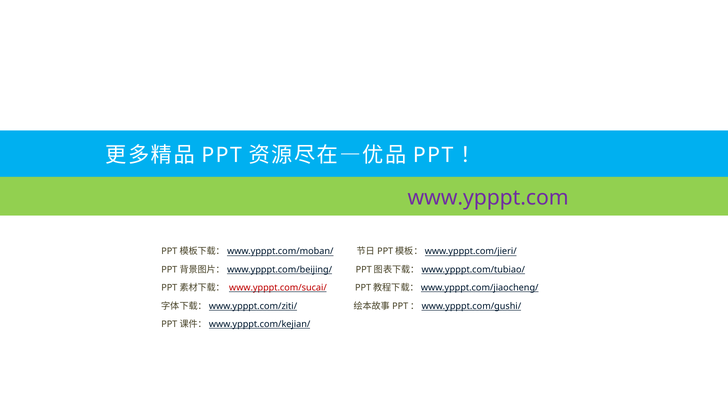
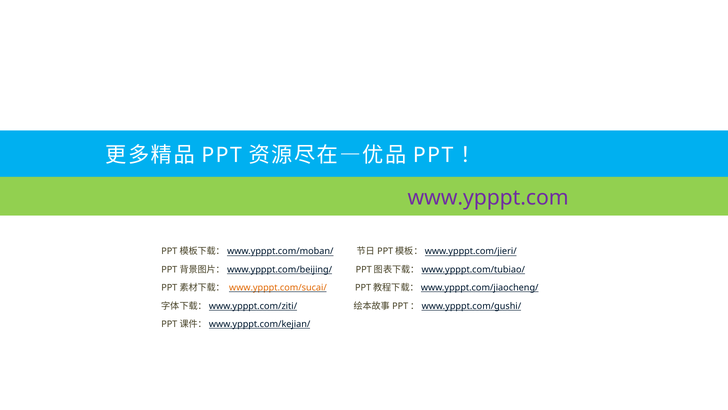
www.ypppt.com/sucai/ colour: red -> orange
